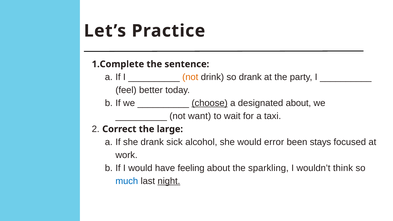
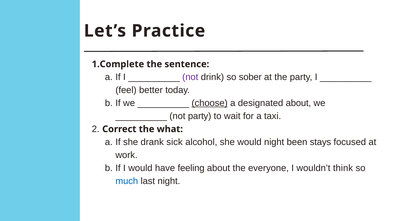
not at (190, 77) colour: orange -> purple
so drank: drank -> sober
not want: want -> party
large: large -> what
would error: error -> night
sparkling: sparkling -> everyone
night at (169, 181) underline: present -> none
